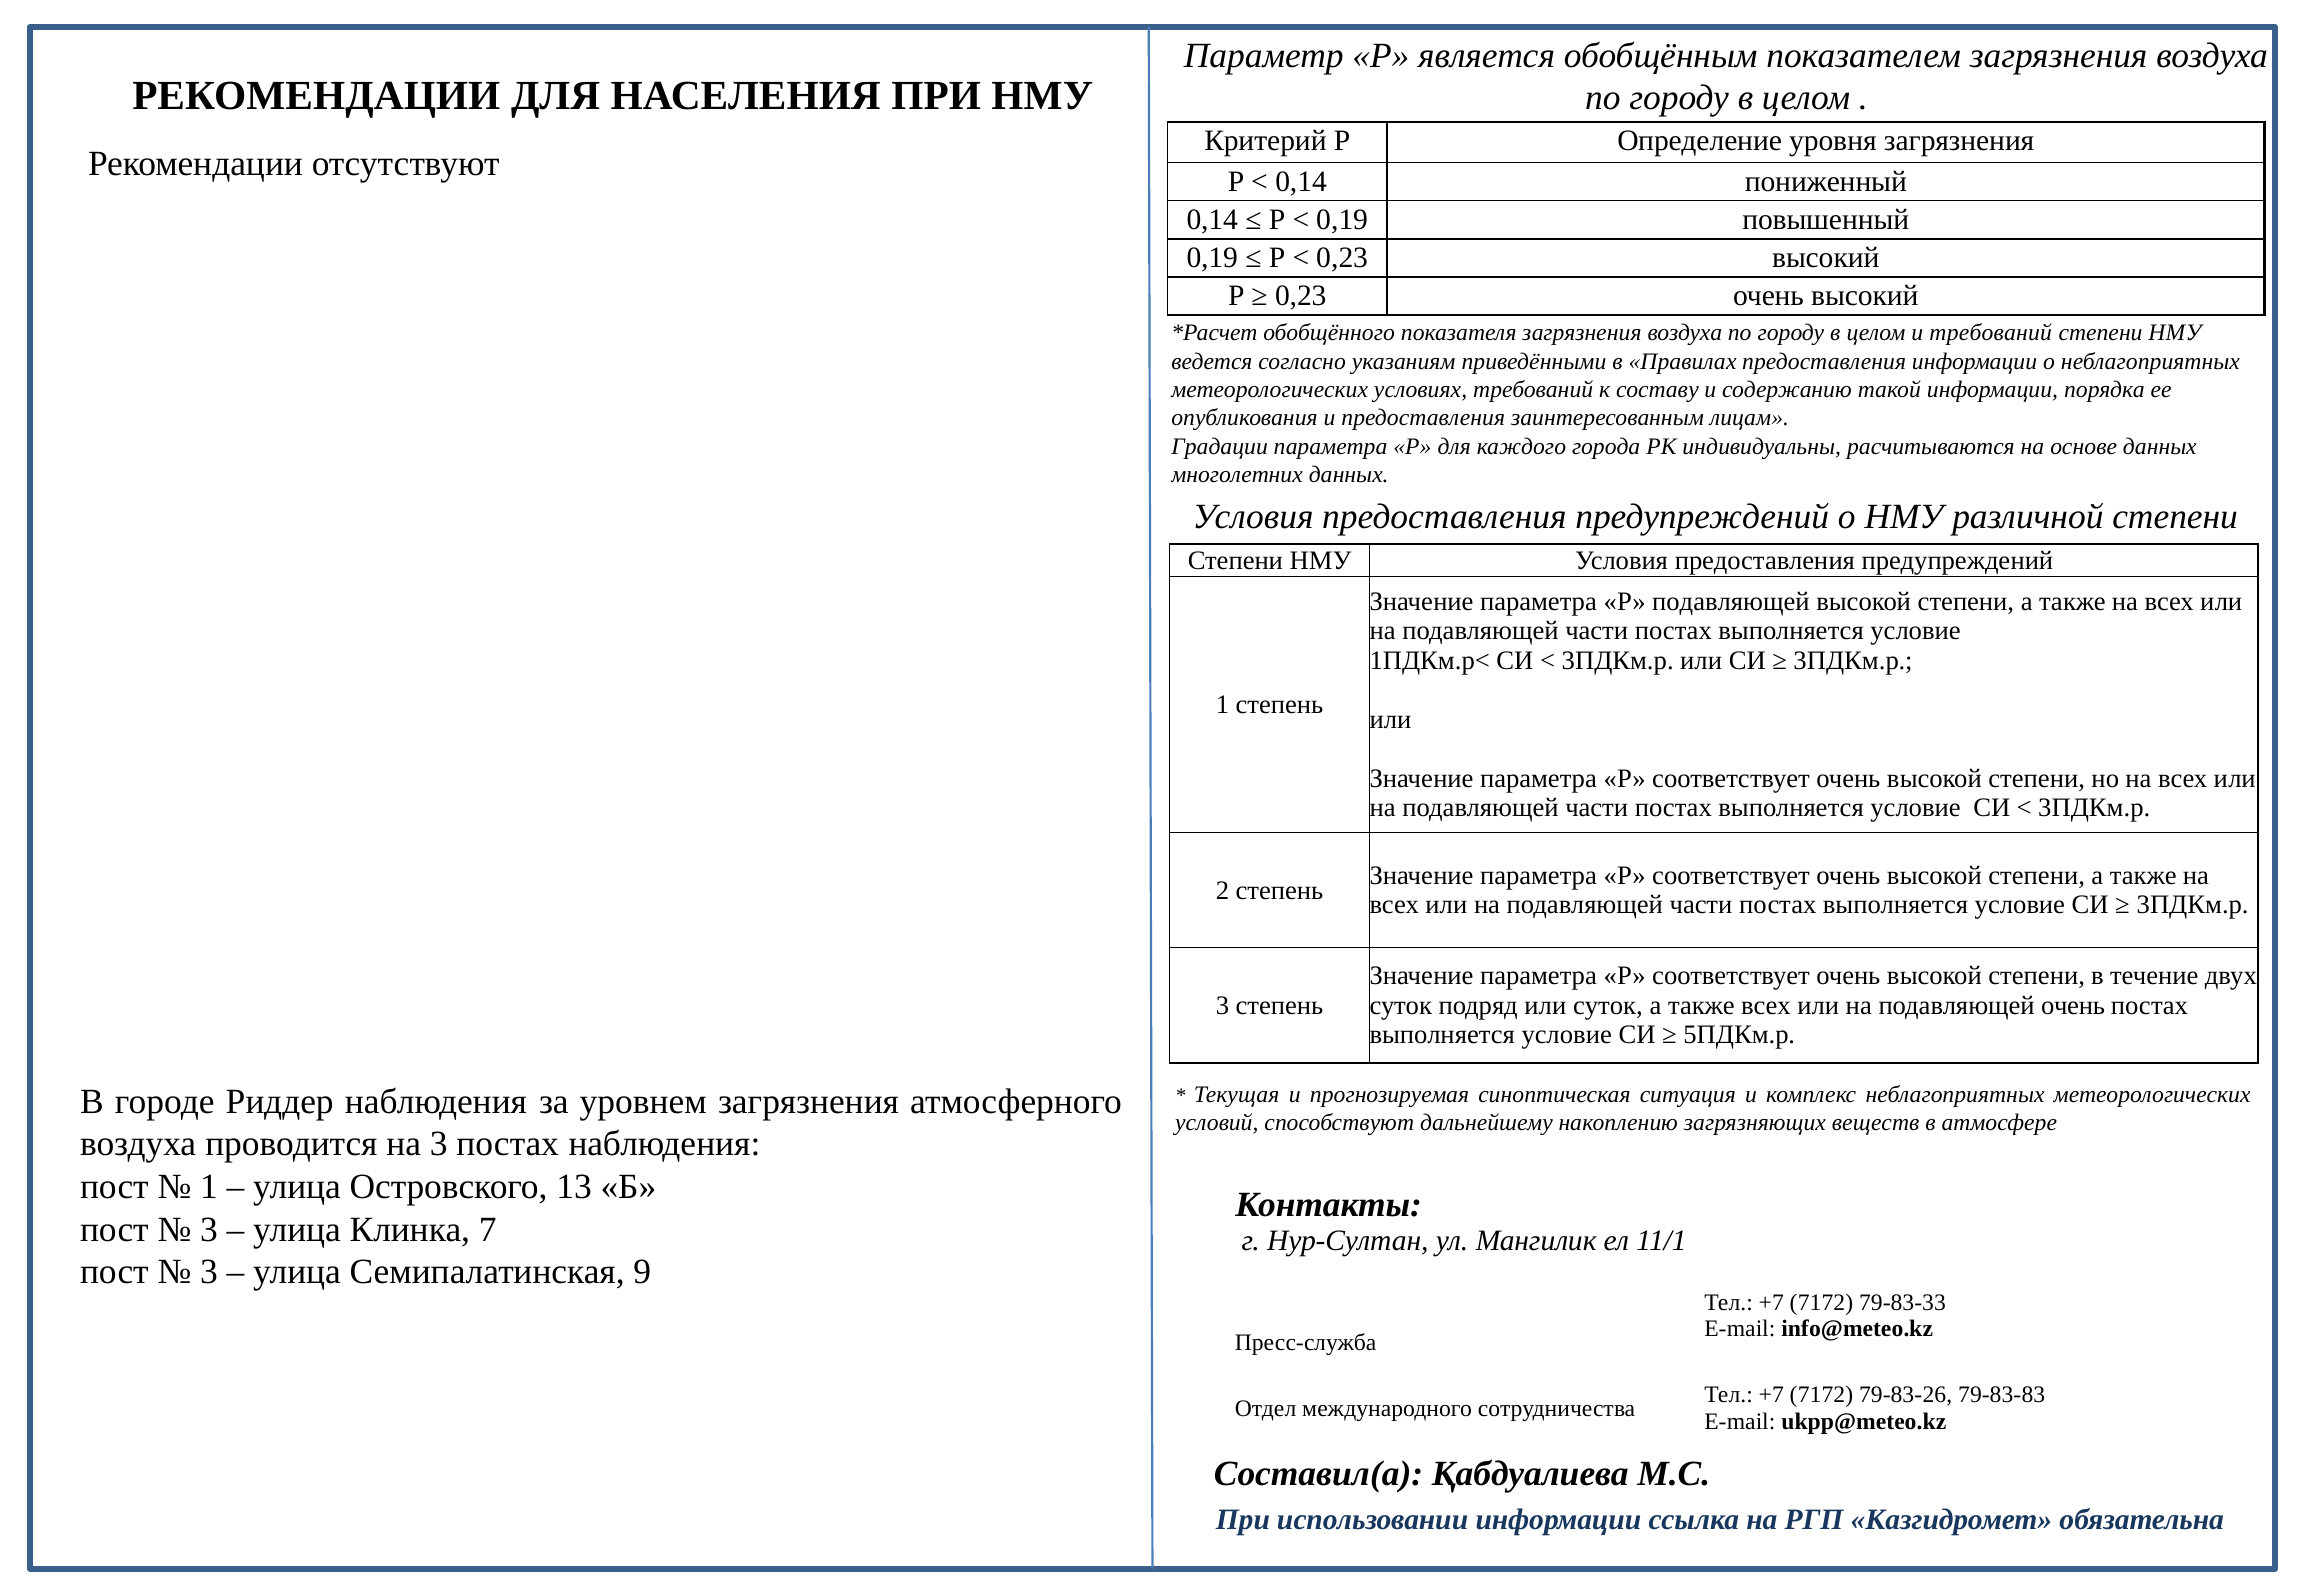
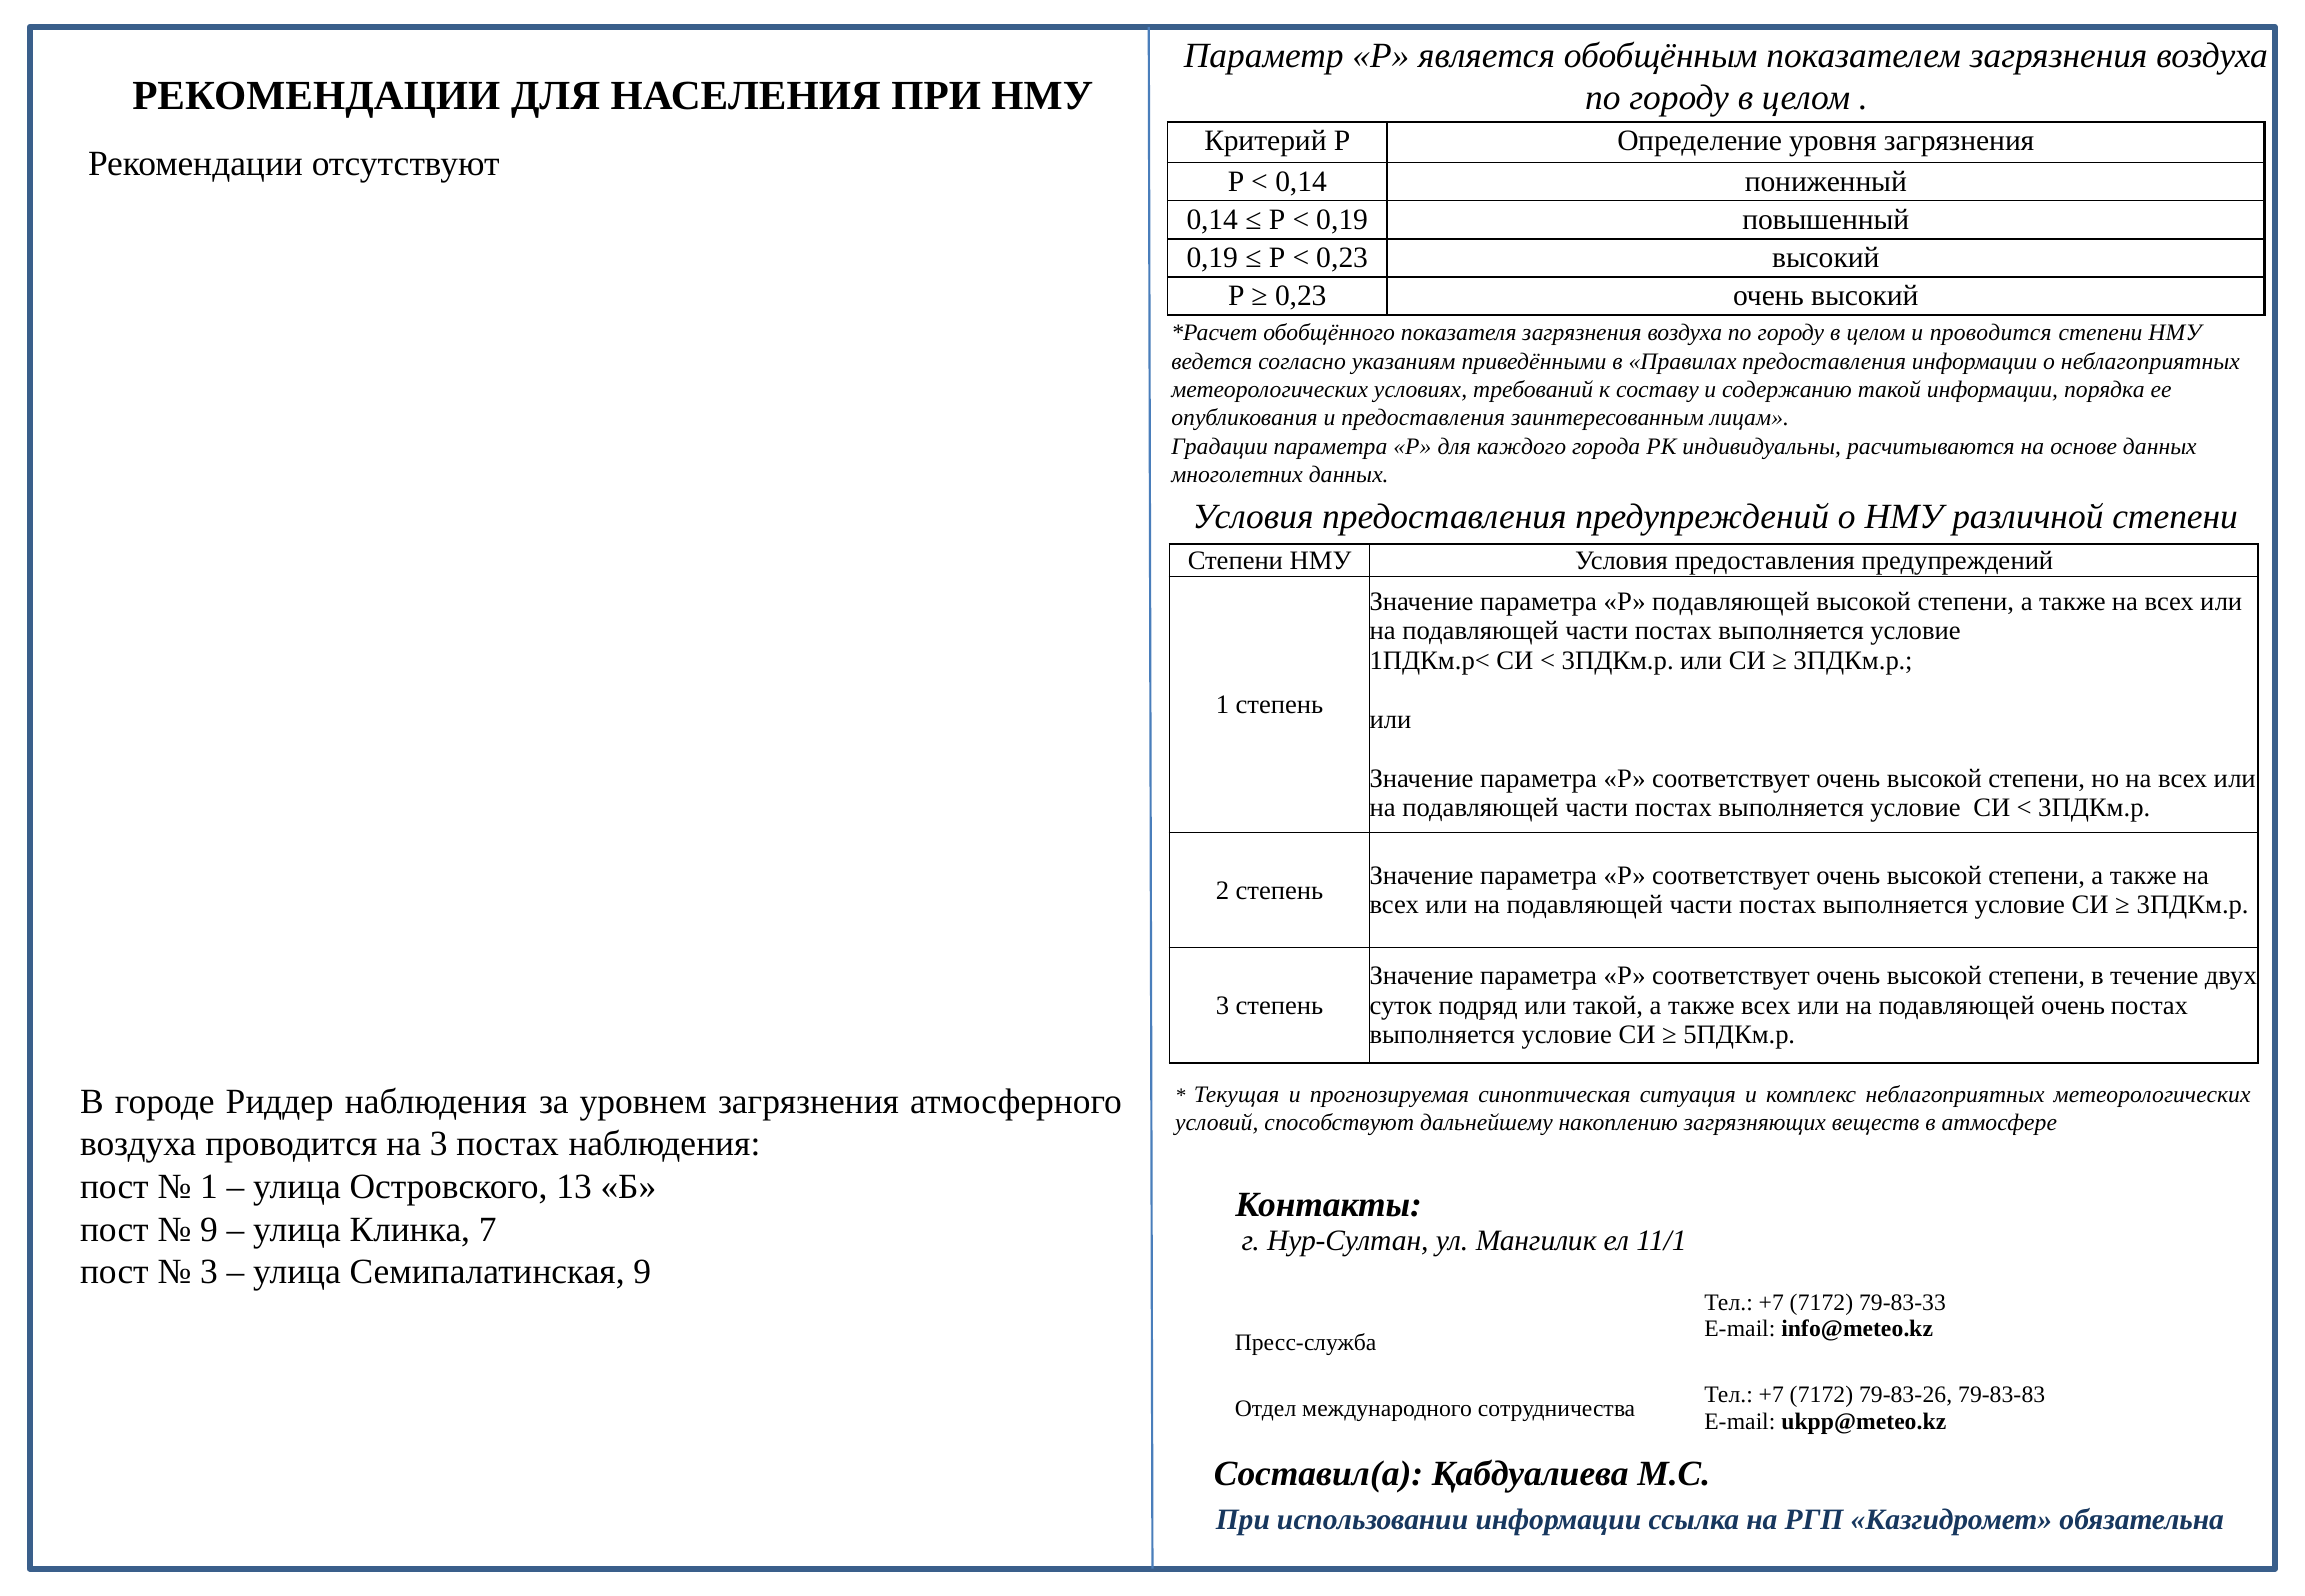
и требований: требований -> проводится
или суток: суток -> такой
3 at (209, 1229): 3 -> 9
